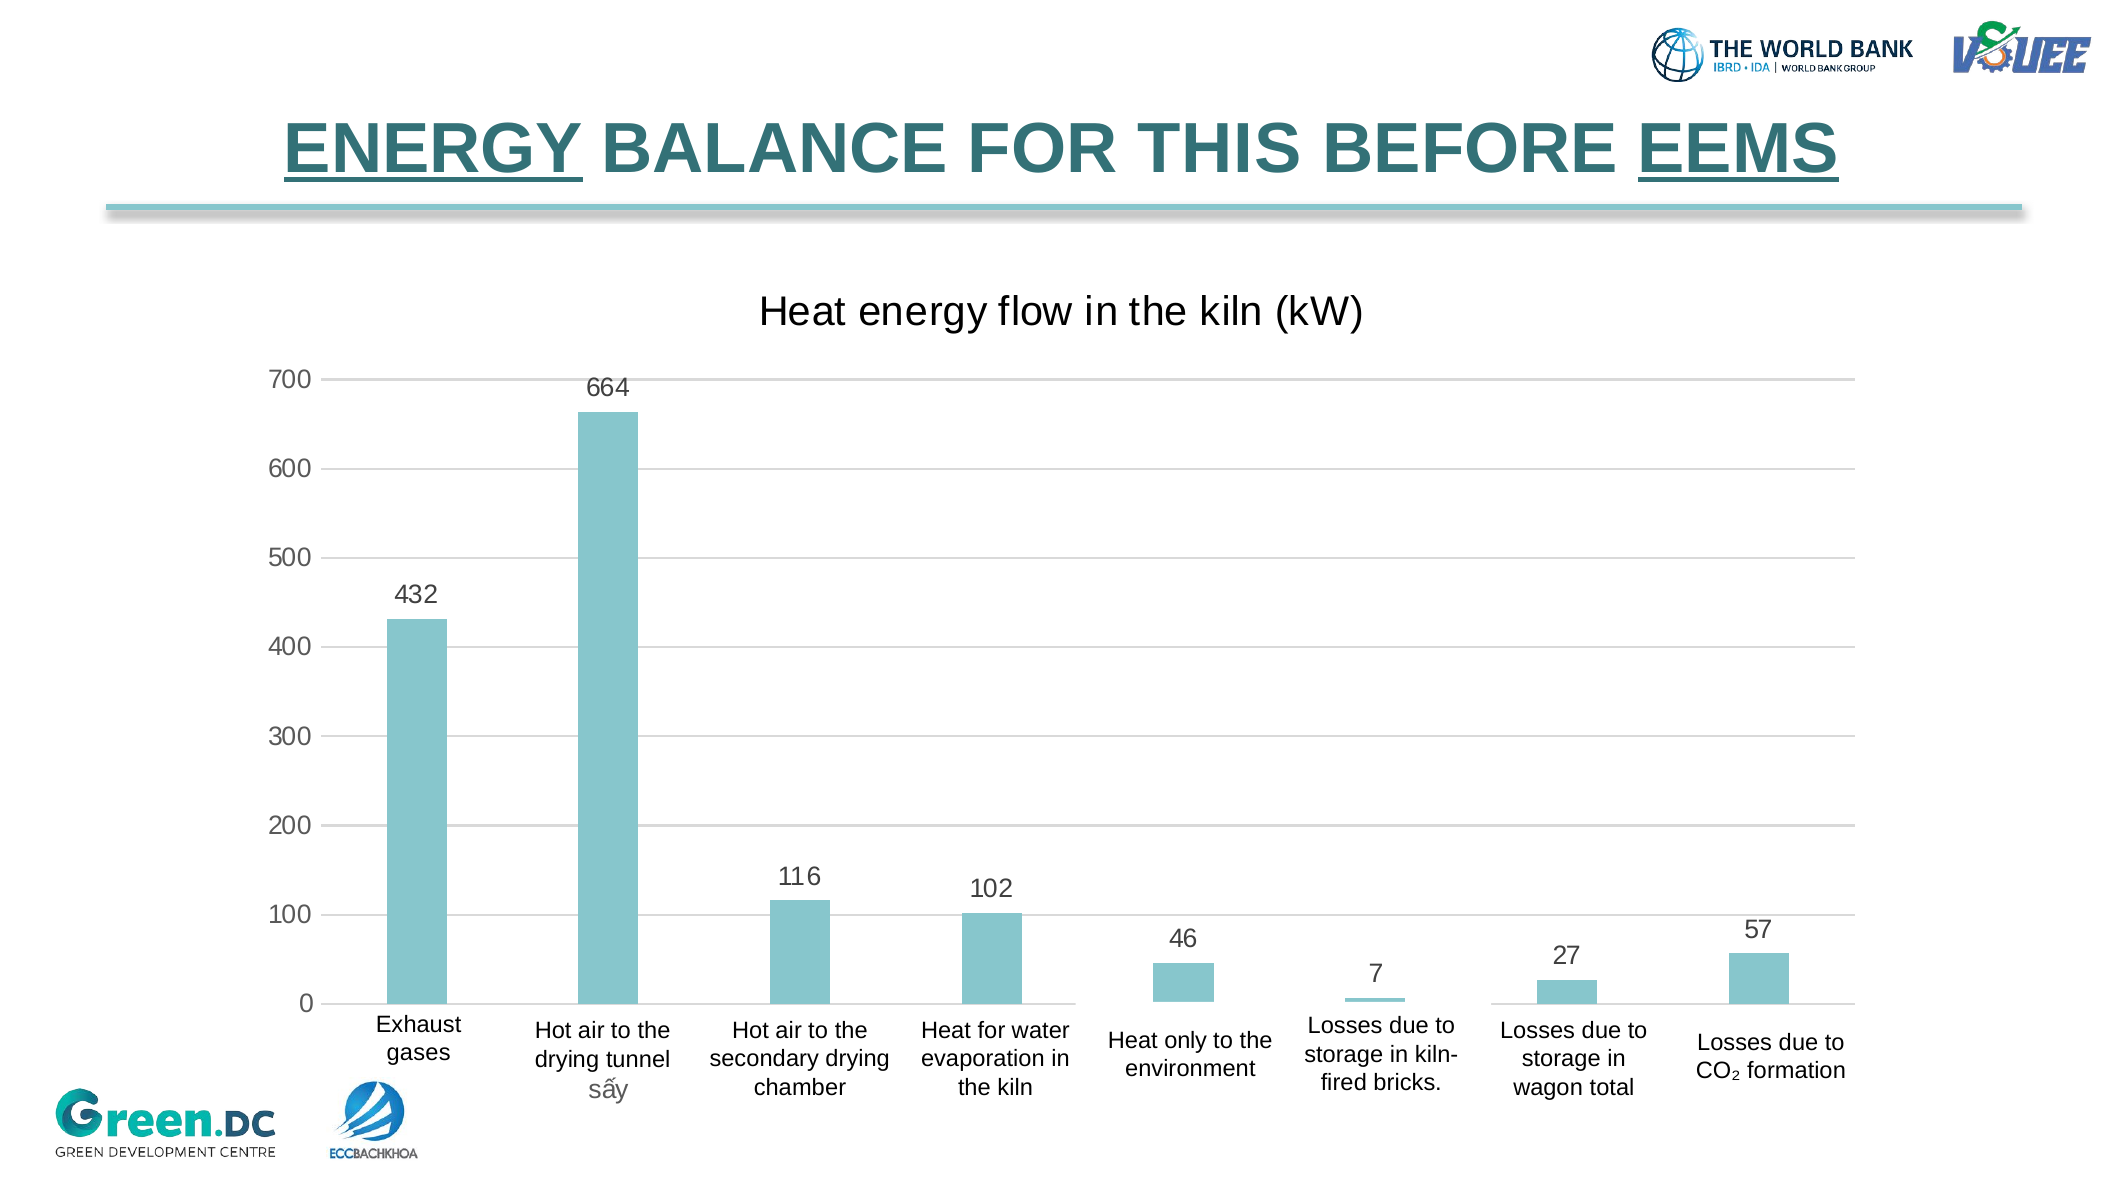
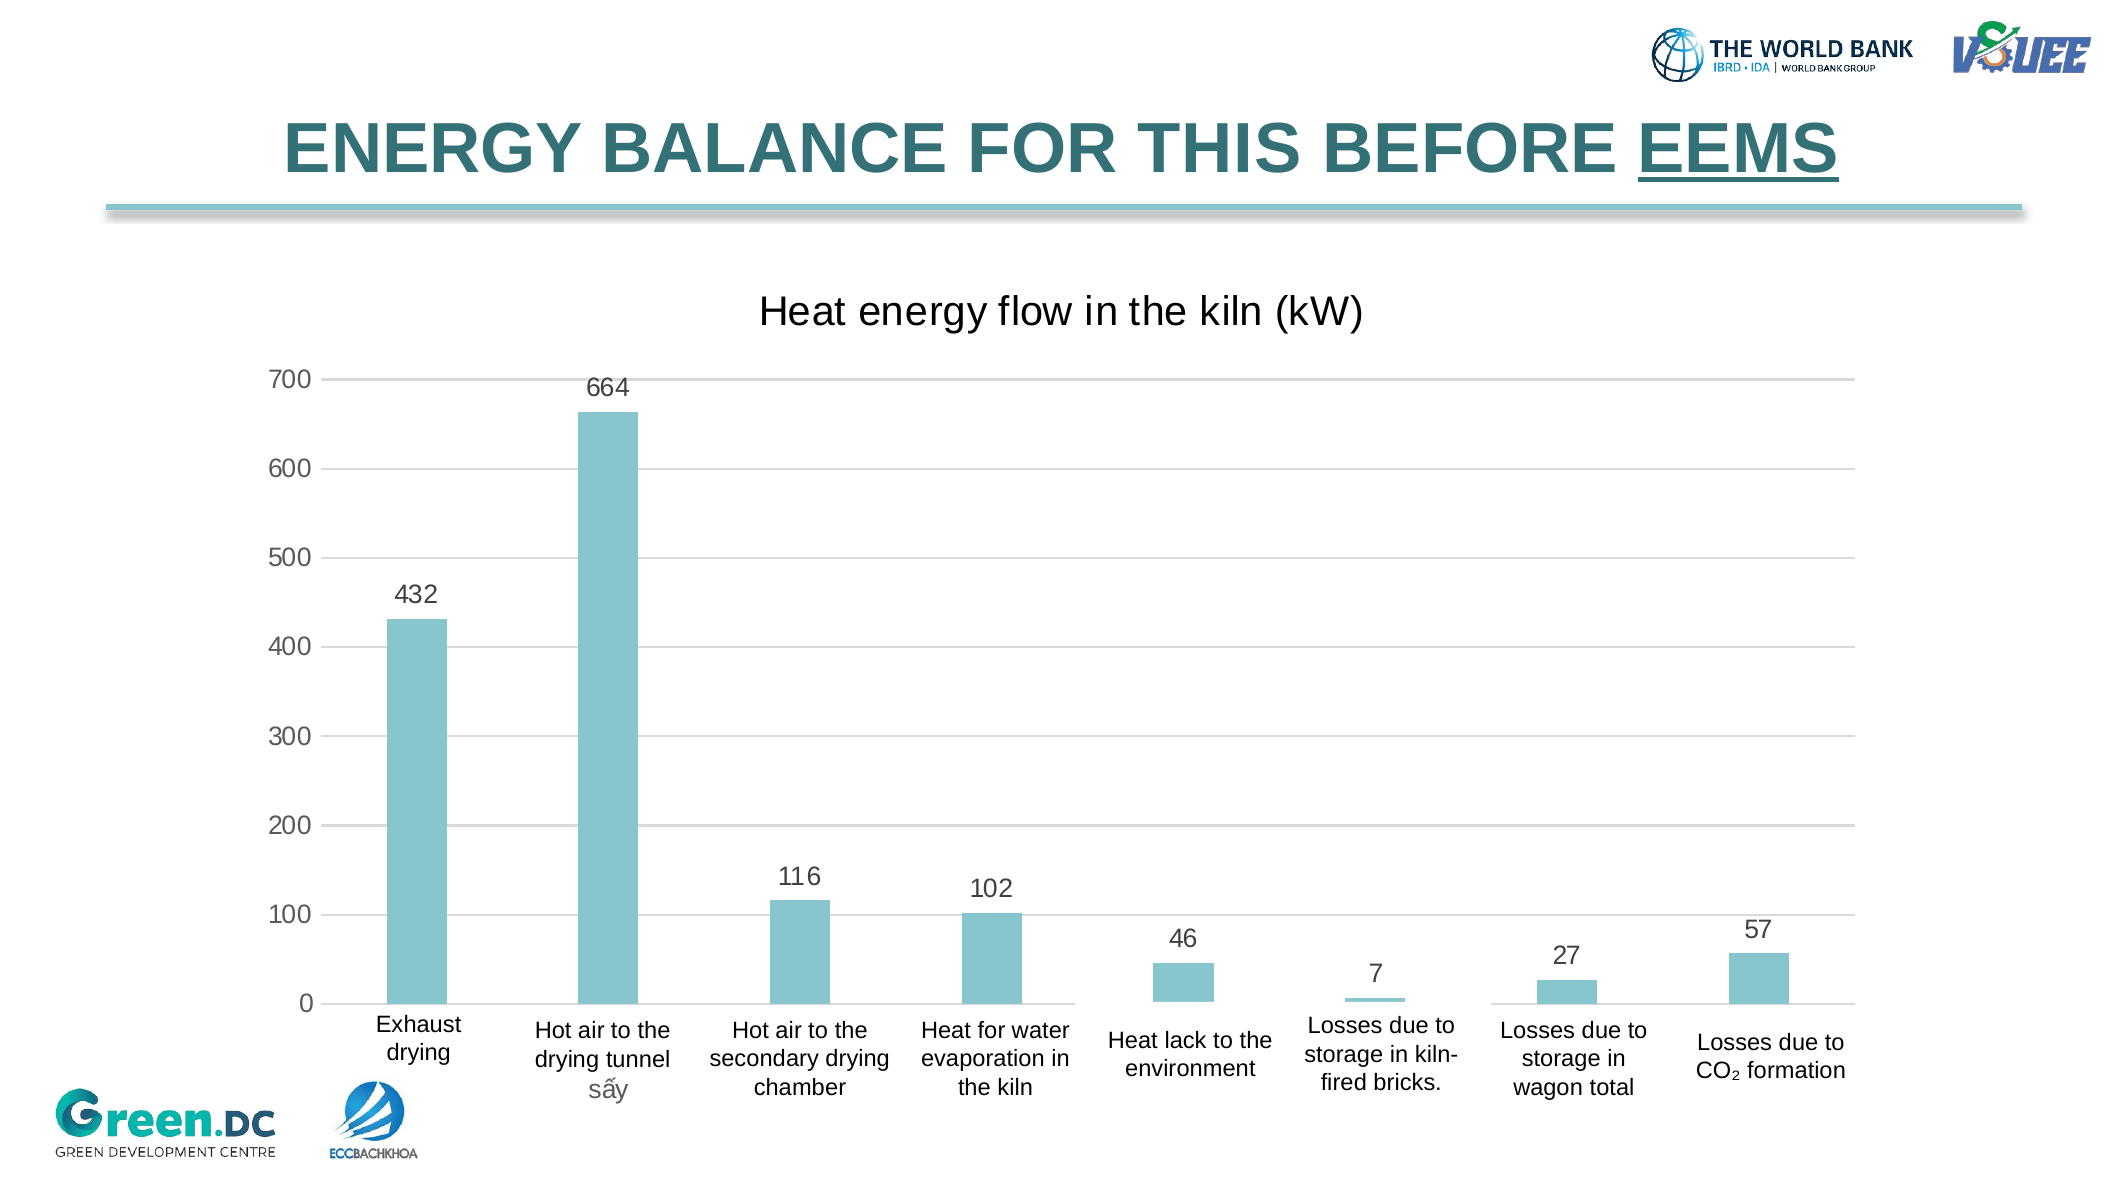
ENERGY at (433, 149) underline: present -> none
only: only -> lack
gases at (419, 1053): gases -> drying
